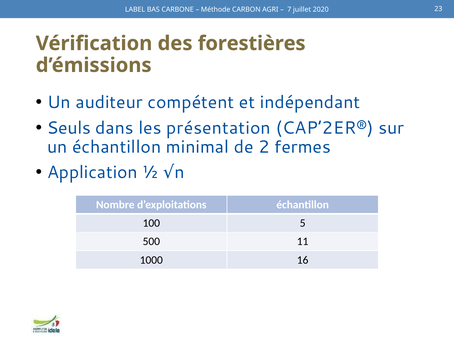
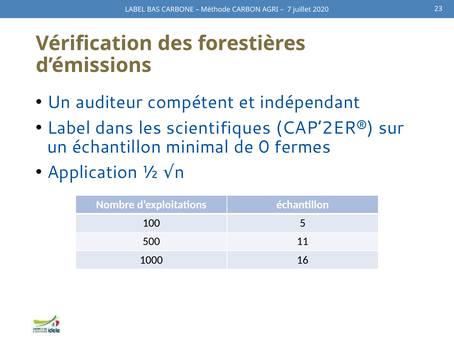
Seuls at (69, 128): Seuls -> Label
présentation: présentation -> scientifiques
2: 2 -> 0
